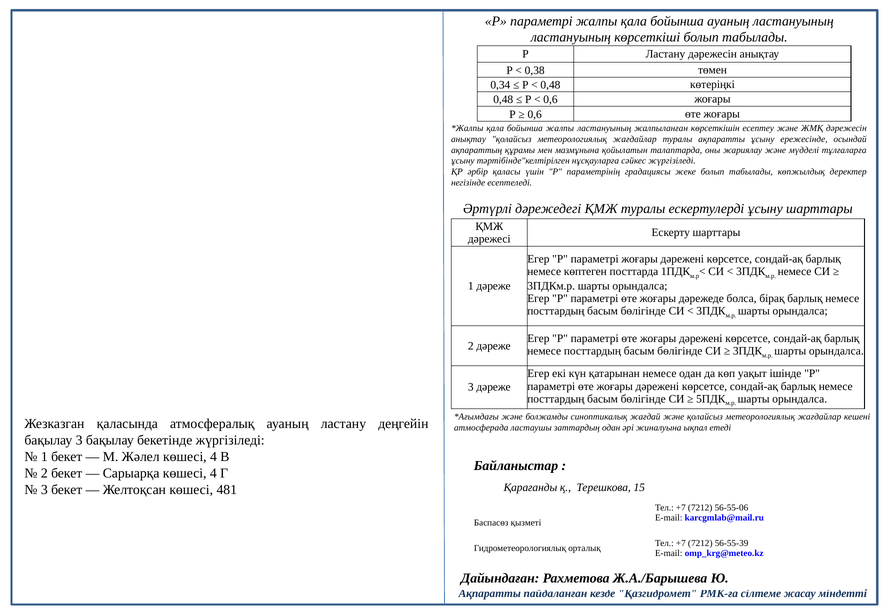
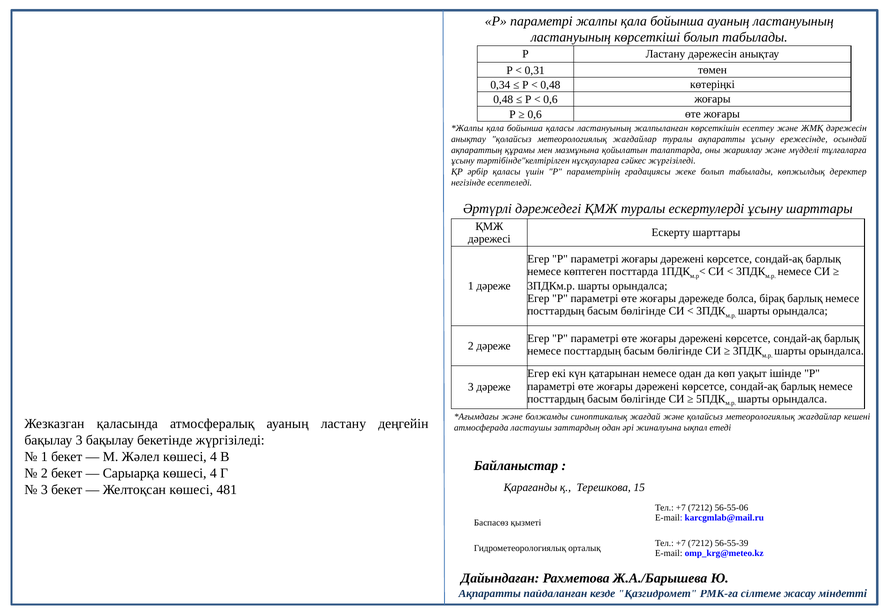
0,38: 0,38 -> 0,31
бойынша жалпы: жалпы -> қаласы
